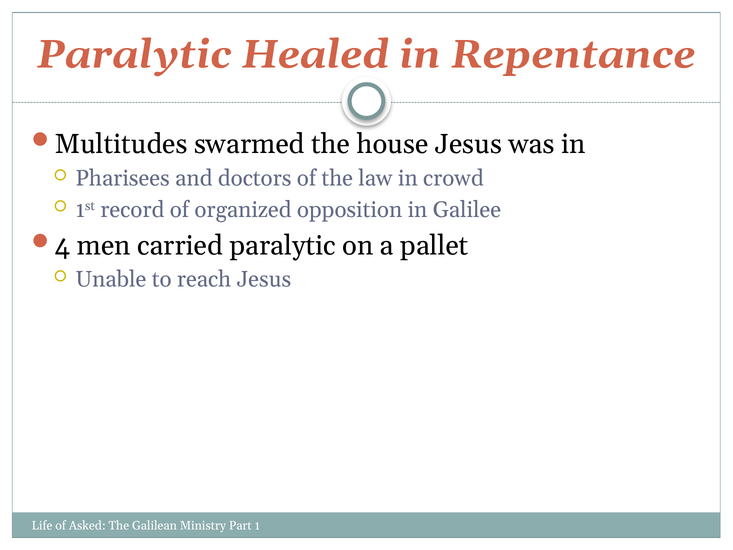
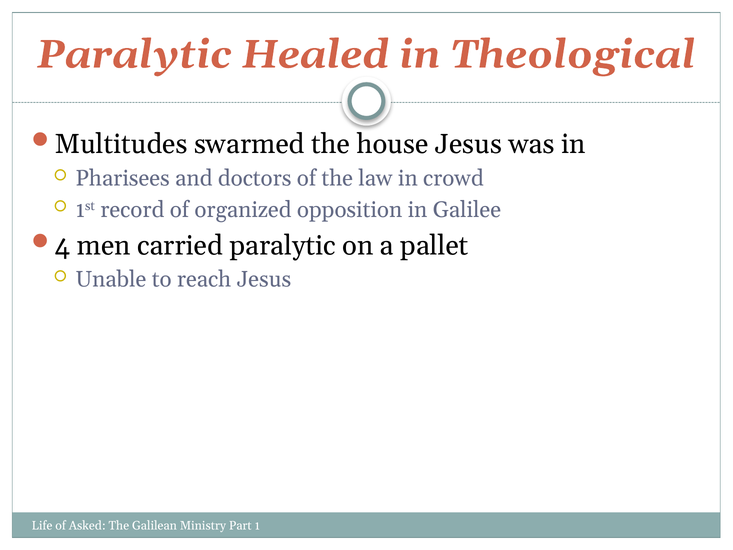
Repentance: Repentance -> Theological
